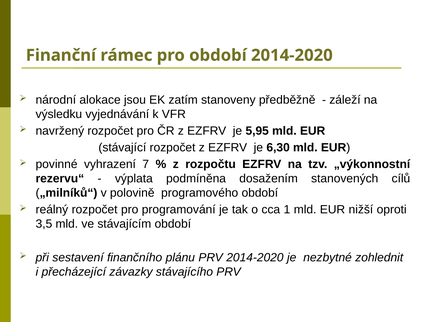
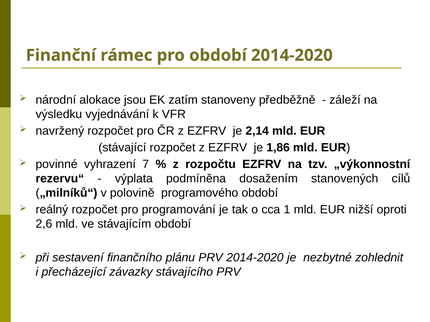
5,95: 5,95 -> 2,14
6,30: 6,30 -> 1,86
3,5: 3,5 -> 2,6
